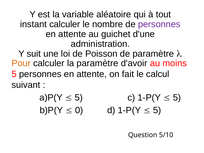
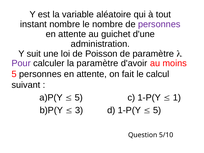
instant calculer: calculer -> nombre
Pour colour: orange -> purple
5 at (177, 98): 5 -> 1
0: 0 -> 3
